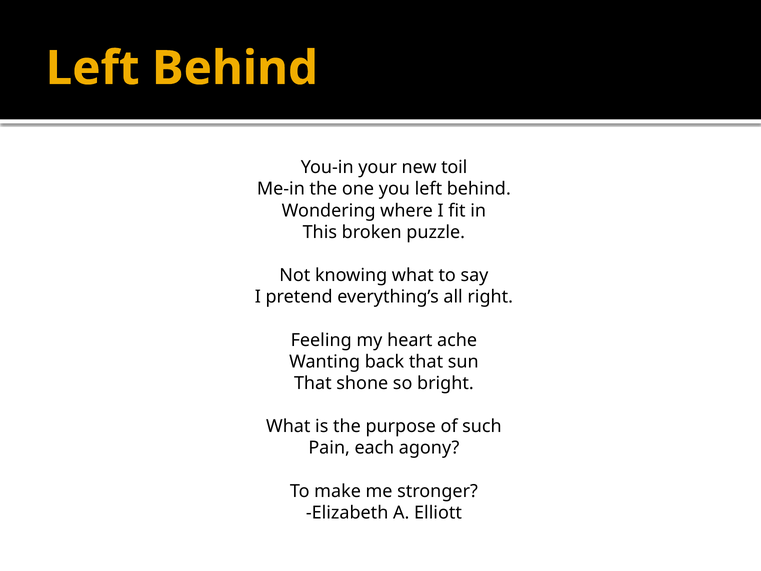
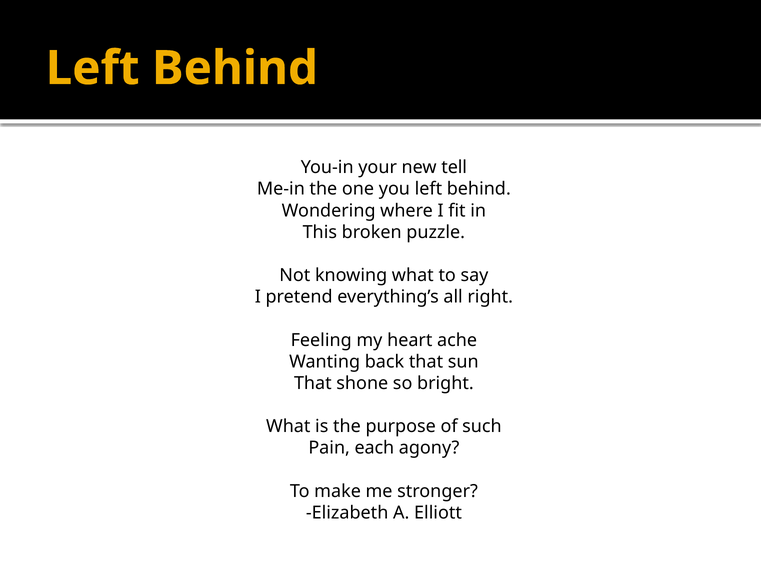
toil: toil -> tell
